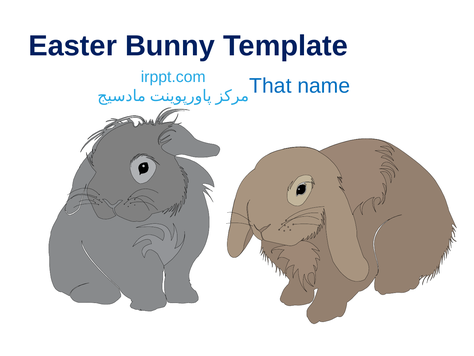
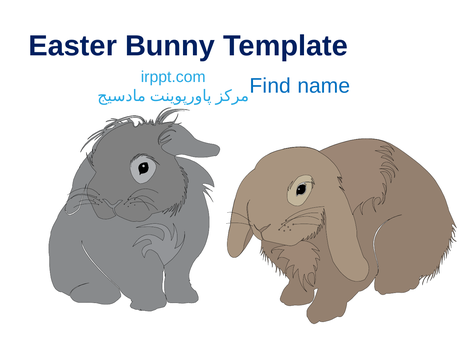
That: That -> Find
